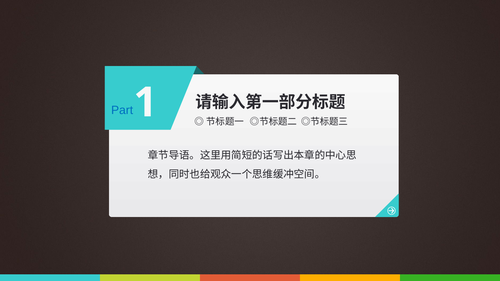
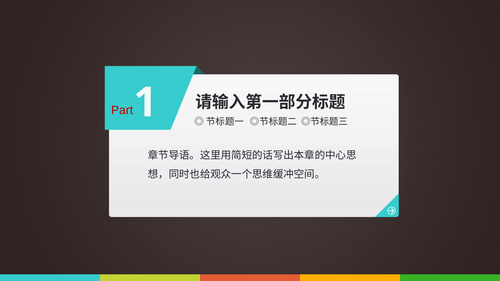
Part colour: blue -> red
